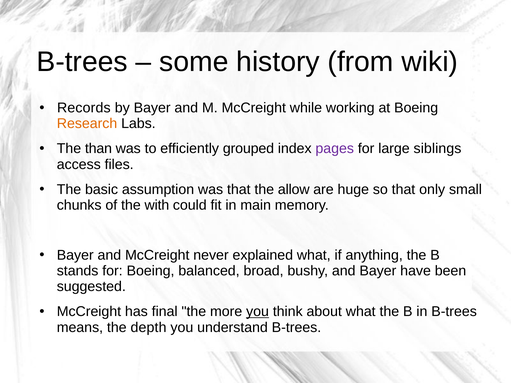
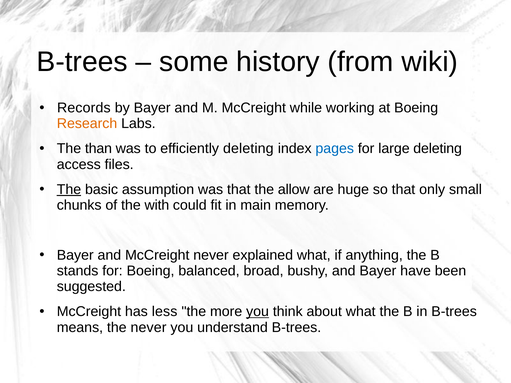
efficiently grouped: grouped -> deleting
pages colour: purple -> blue
large siblings: siblings -> deleting
The at (69, 189) underline: none -> present
final: final -> less
the depth: depth -> never
